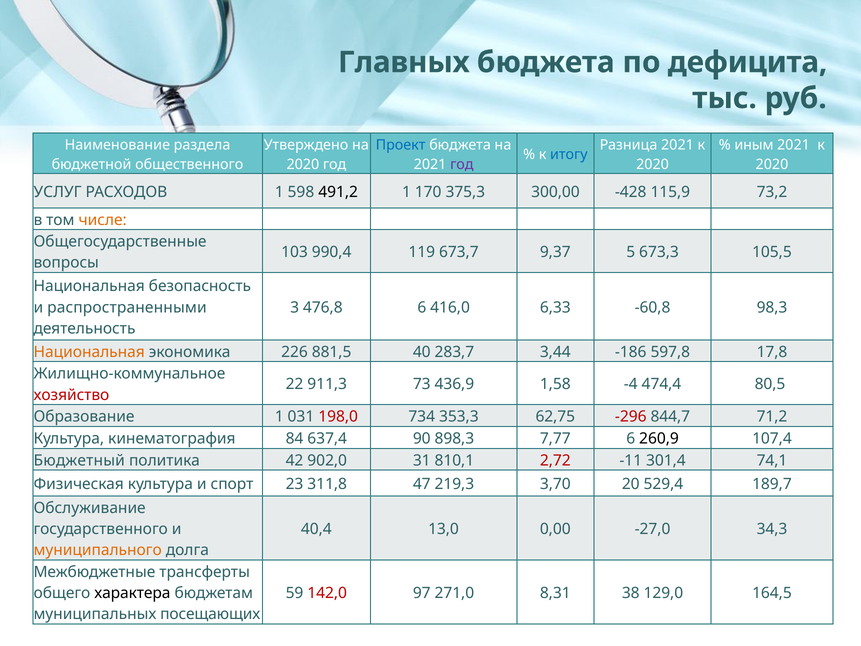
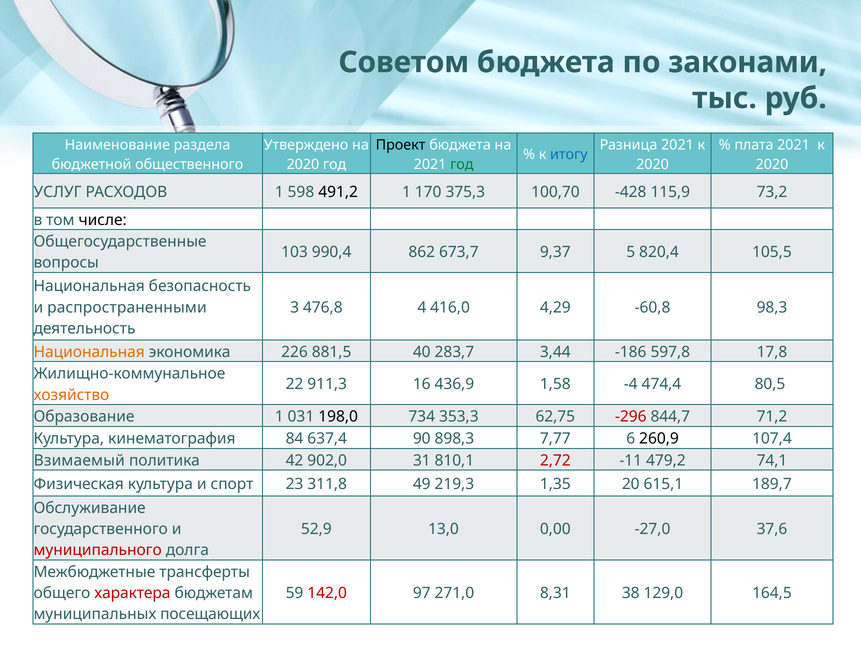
Главных: Главных -> Советом
дефицита: дефицита -> законами
Проект colour: blue -> black
иным: иным -> плата
год at (462, 164) colour: purple -> green
300,00: 300,00 -> 100,70
числе colour: orange -> black
119: 119 -> 862
673,3: 673,3 -> 820,4
476,8 6: 6 -> 4
6,33: 6,33 -> 4,29
73: 73 -> 16
хозяйство colour: red -> orange
198,0 colour: red -> black
Бюджетный: Бюджетный -> Взимаемый
301,4: 301,4 -> 479,2
47: 47 -> 49
3,70: 3,70 -> 1,35
529,4: 529,4 -> 615,1
40,4: 40,4 -> 52,9
34,3: 34,3 -> 37,6
муниципального colour: orange -> red
характера colour: black -> red
